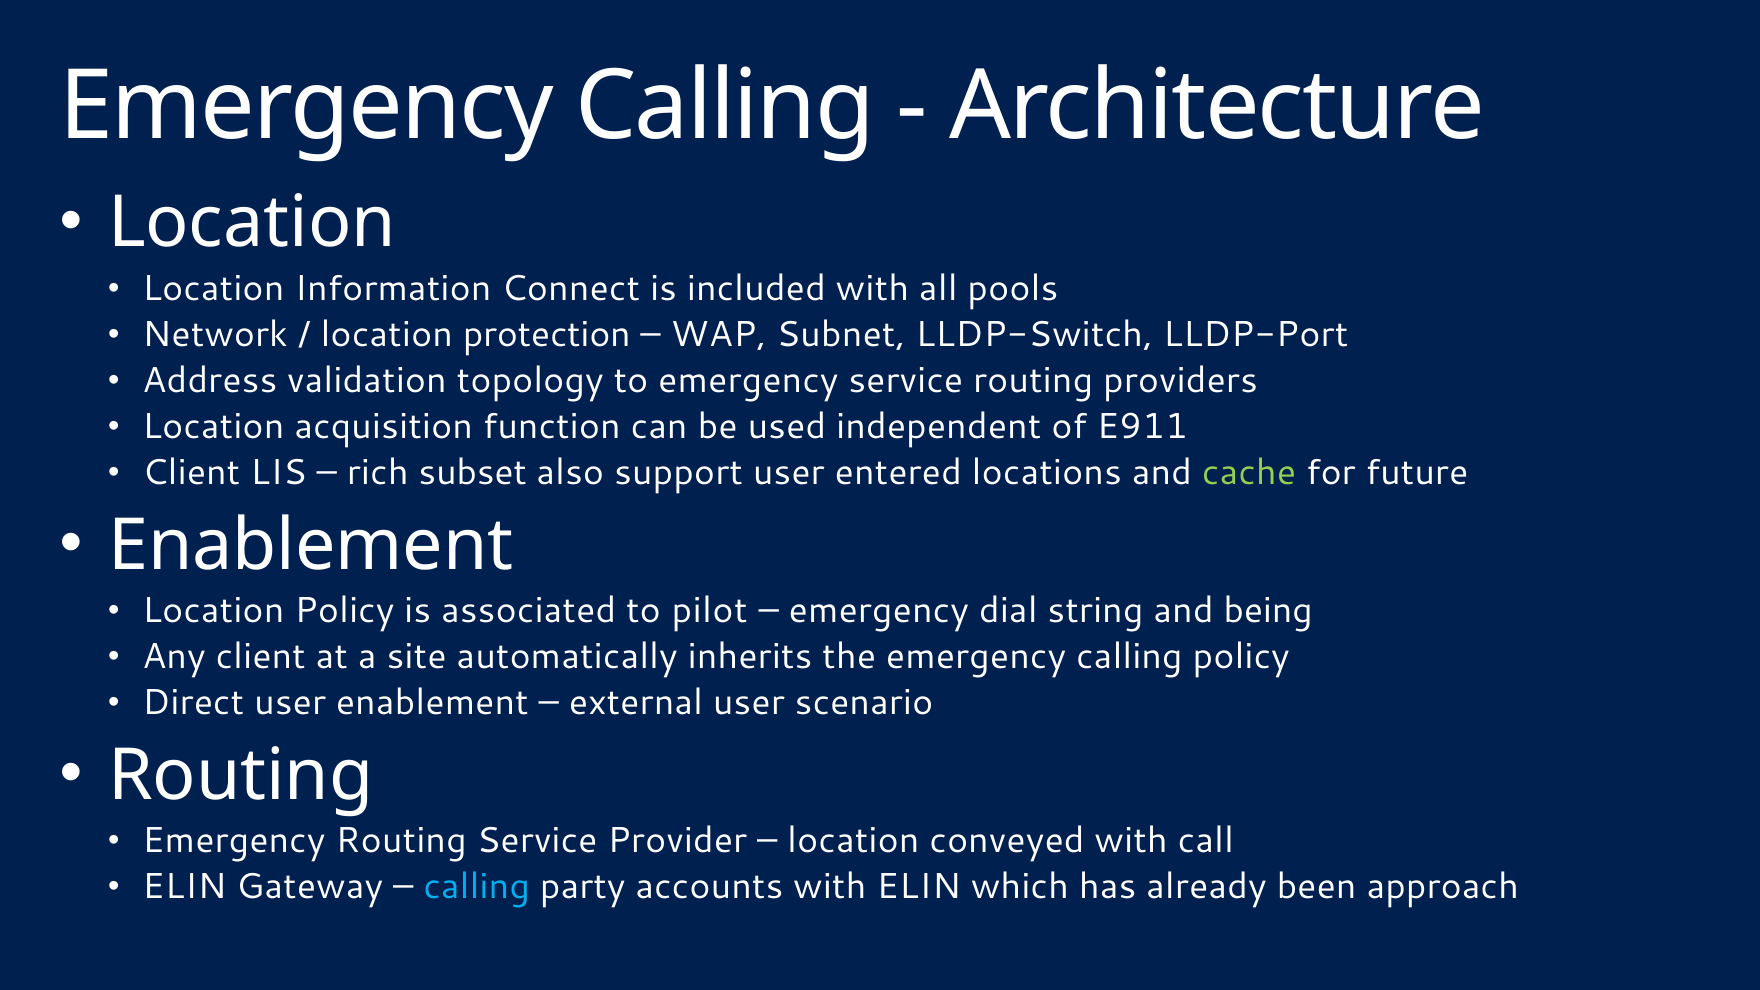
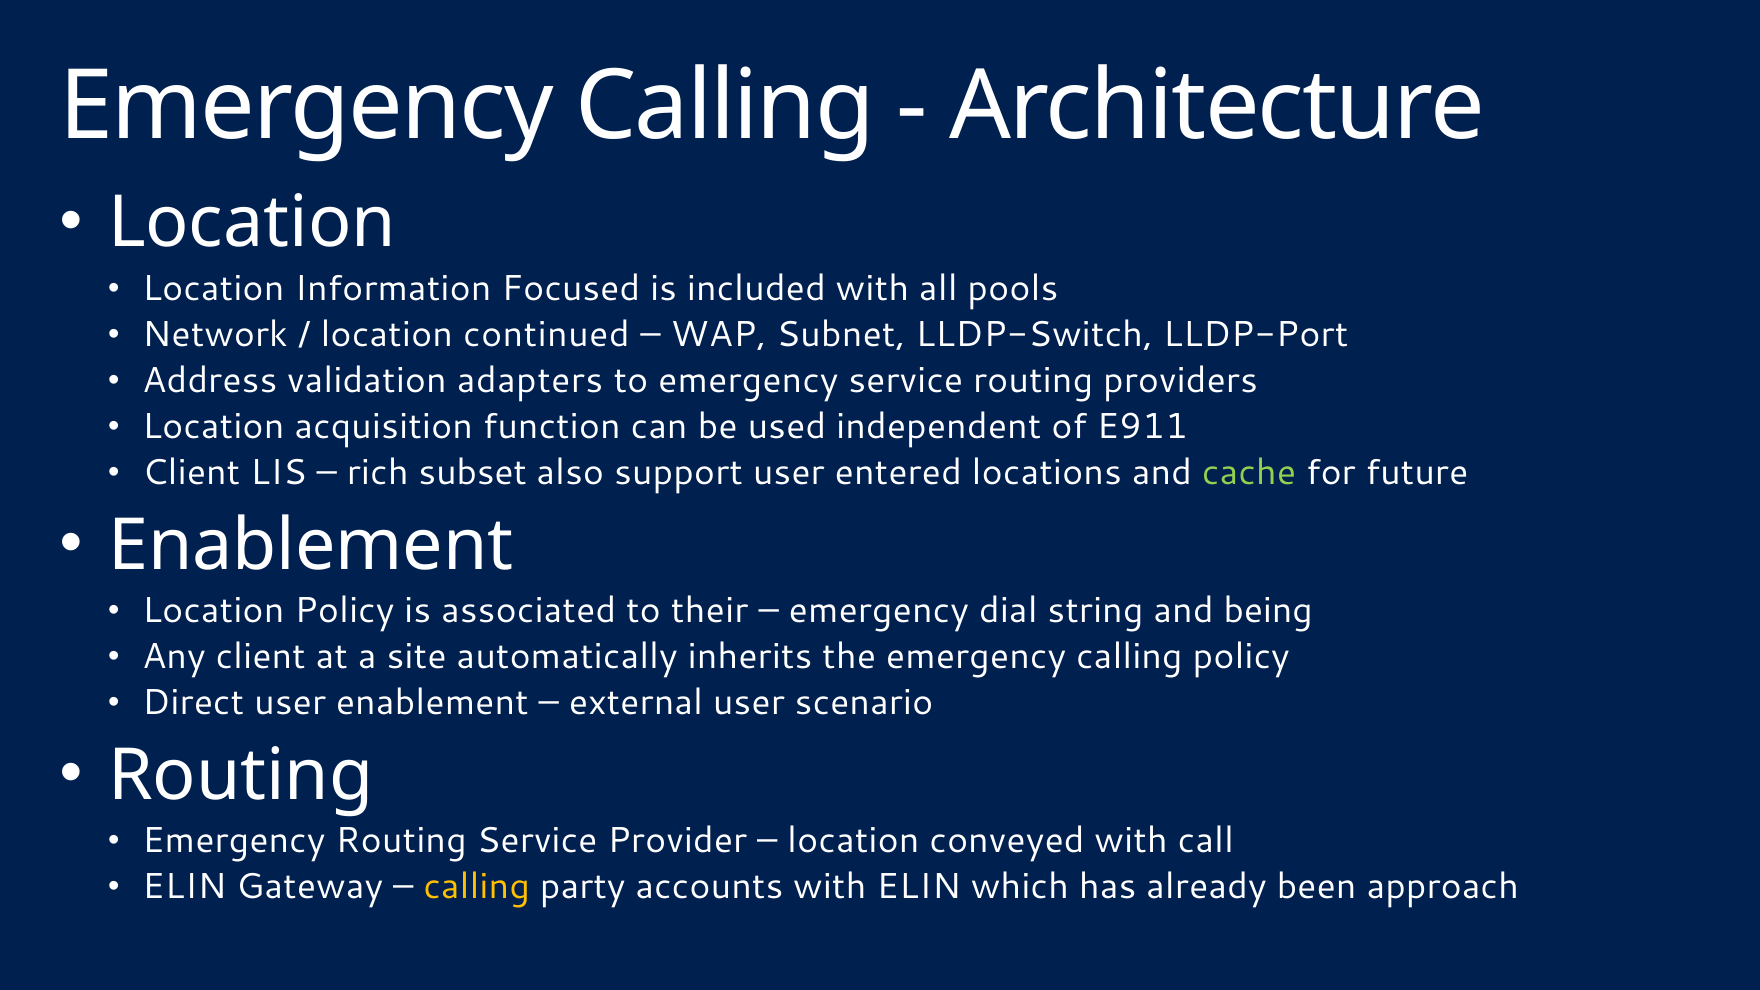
Connect: Connect -> Focused
protection: protection -> continued
topology: topology -> adapters
pilot: pilot -> their
calling at (477, 887) colour: light blue -> yellow
